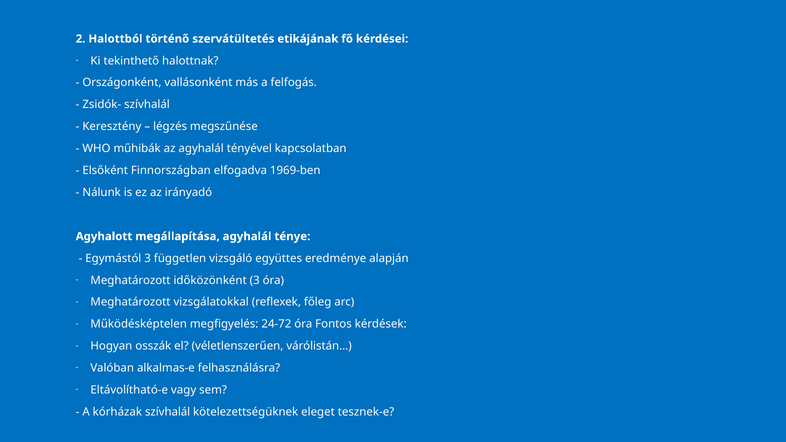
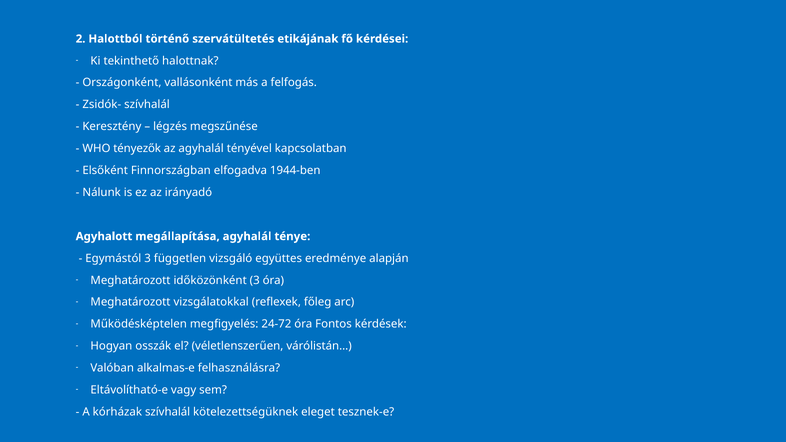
műhibák: műhibák -> tényezők
1969-ben: 1969-ben -> 1944-ben
